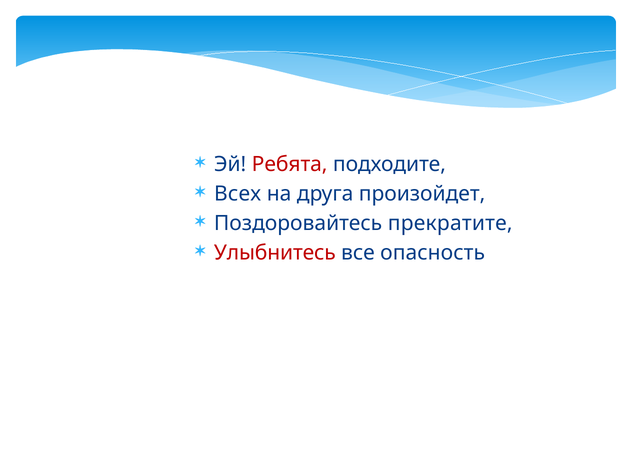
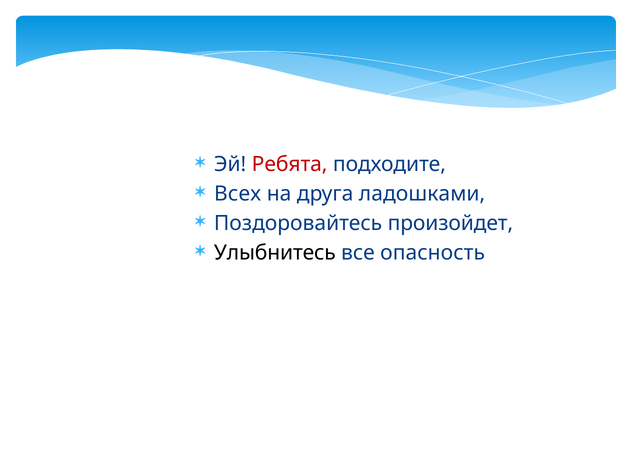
произойдет: произойдет -> ладошками
прекратите: прекратите -> произойдет
Улыбнитесь colour: red -> black
